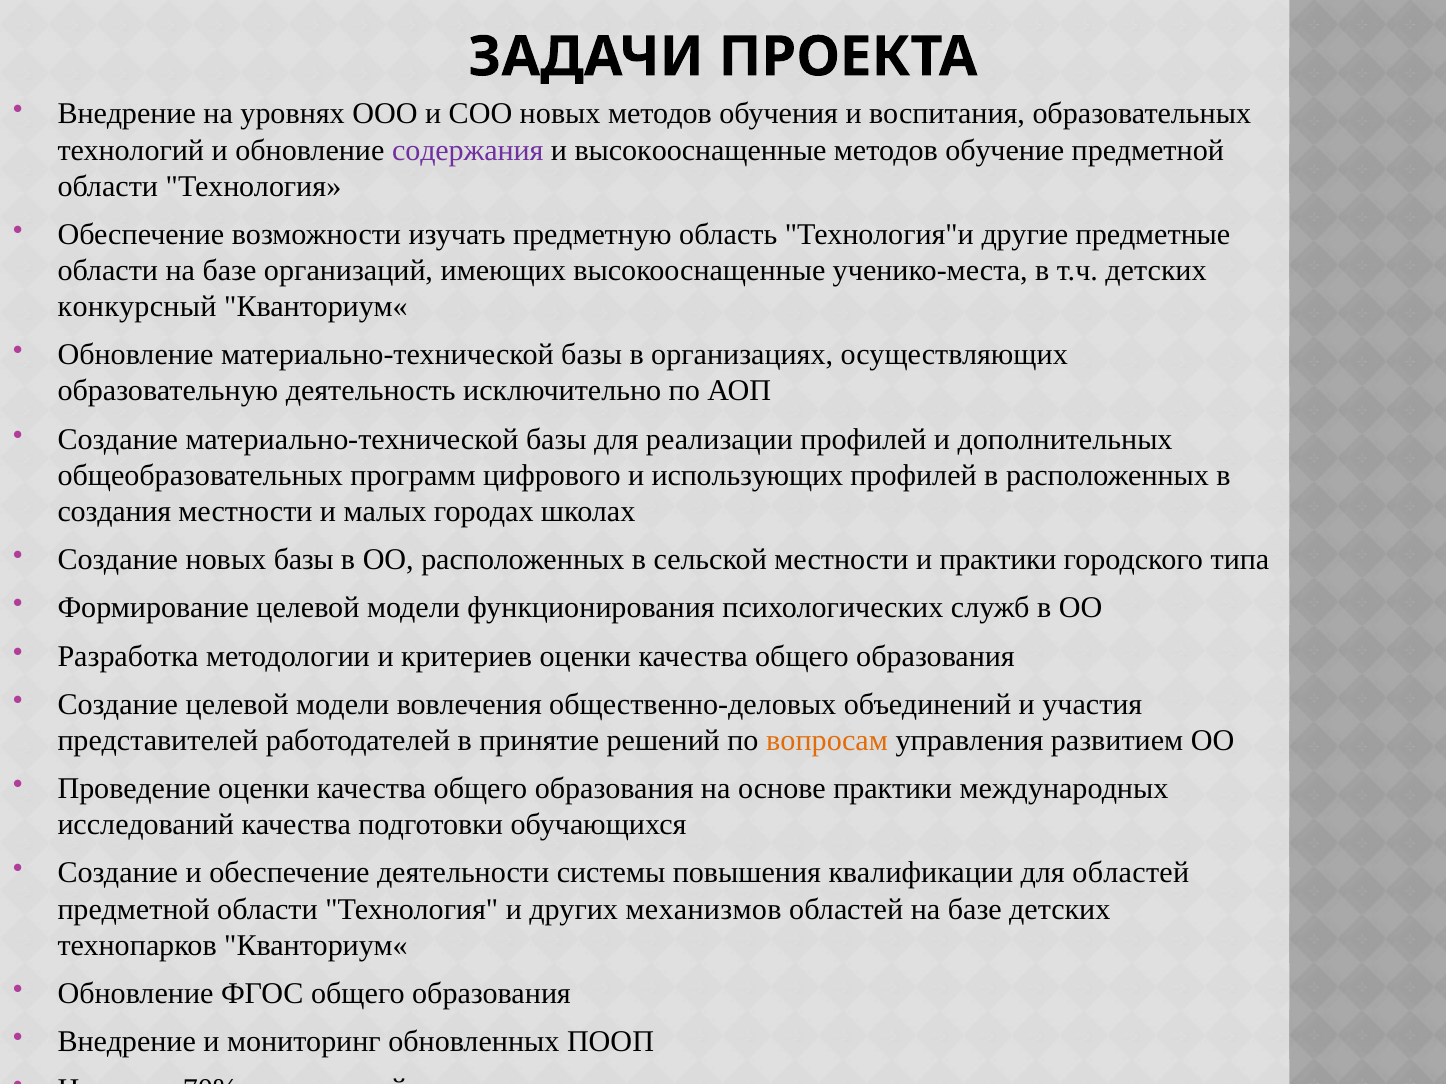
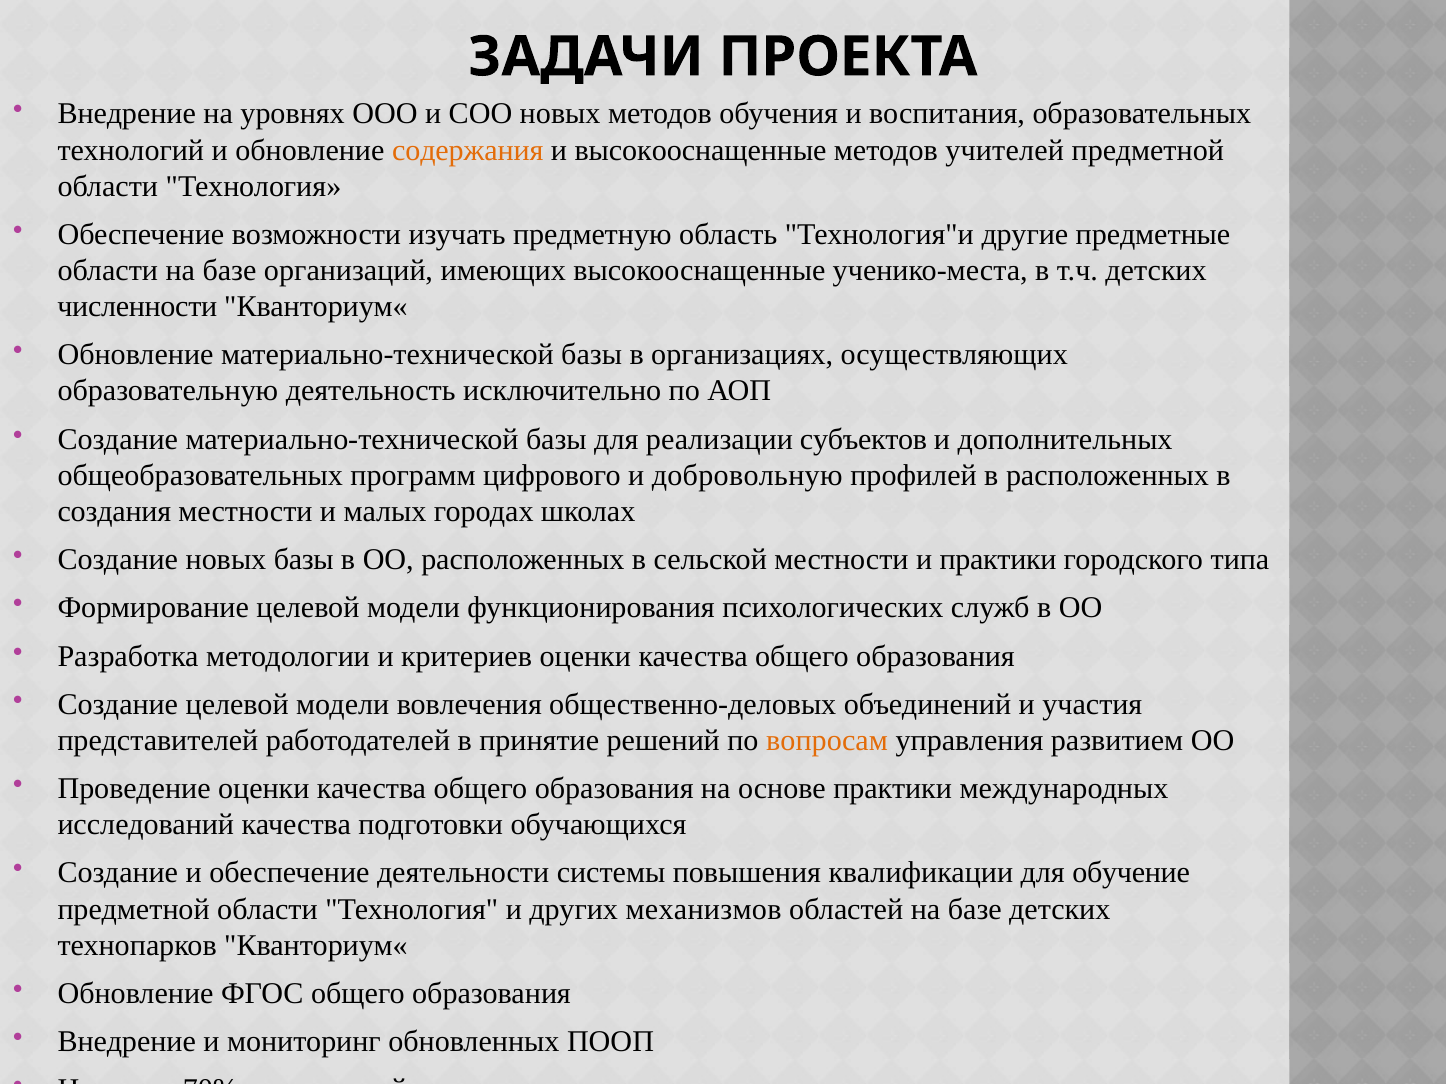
содержания colour: purple -> orange
обучение: обучение -> учителей
конкурсный: конкурсный -> численности
реализации профилей: профилей -> субъектов
использующих: использующих -> добровольную
для областей: областей -> обучение
